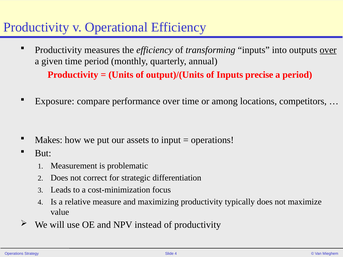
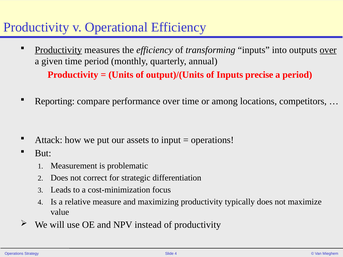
Productivity at (58, 50) underline: none -> present
Exposure: Exposure -> Reporting
Makes: Makes -> Attack
